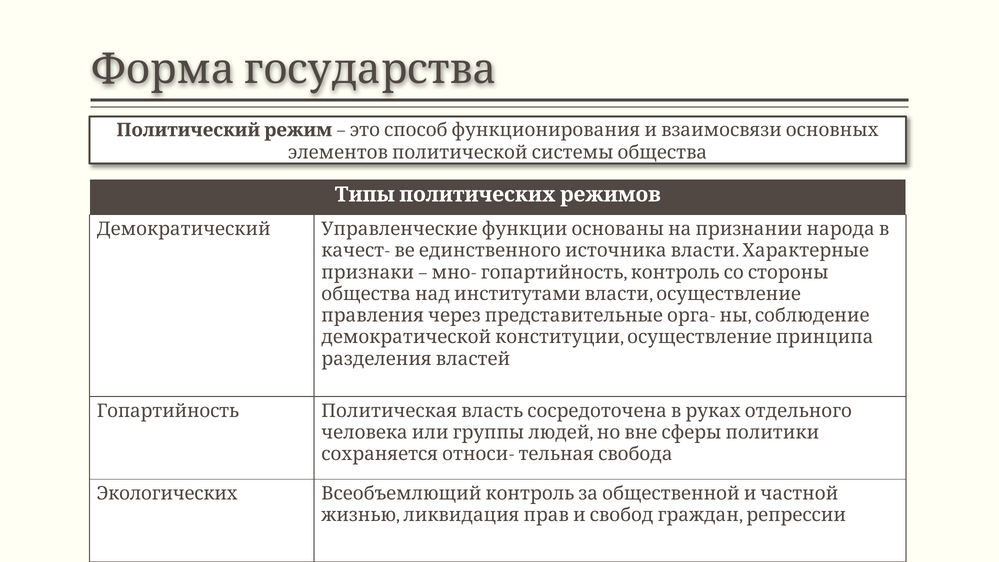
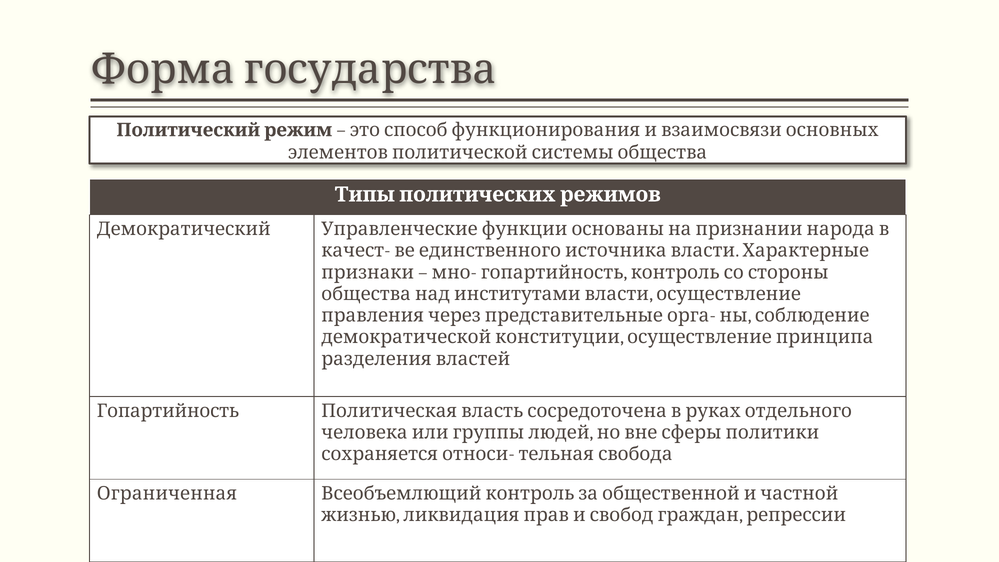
Экологических: Экологических -> Ограниченная
